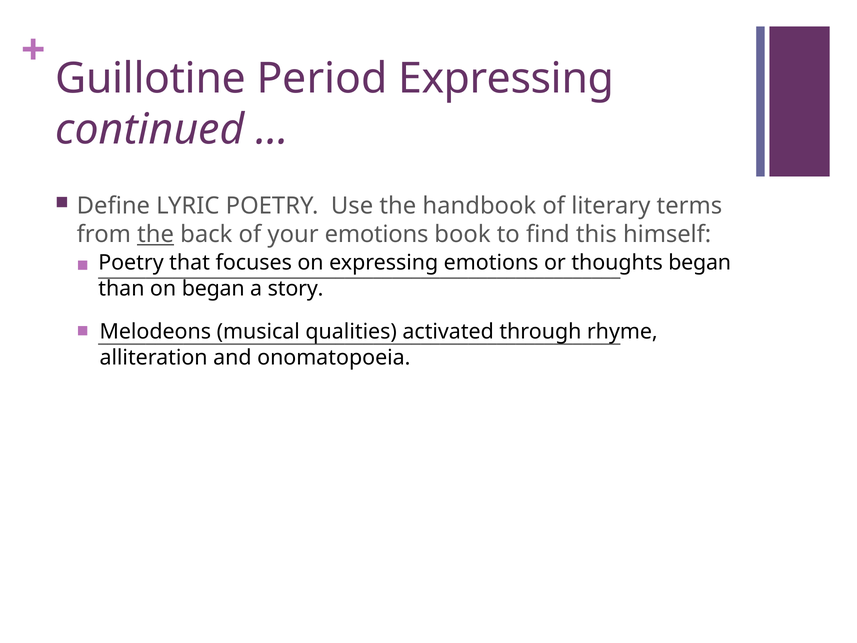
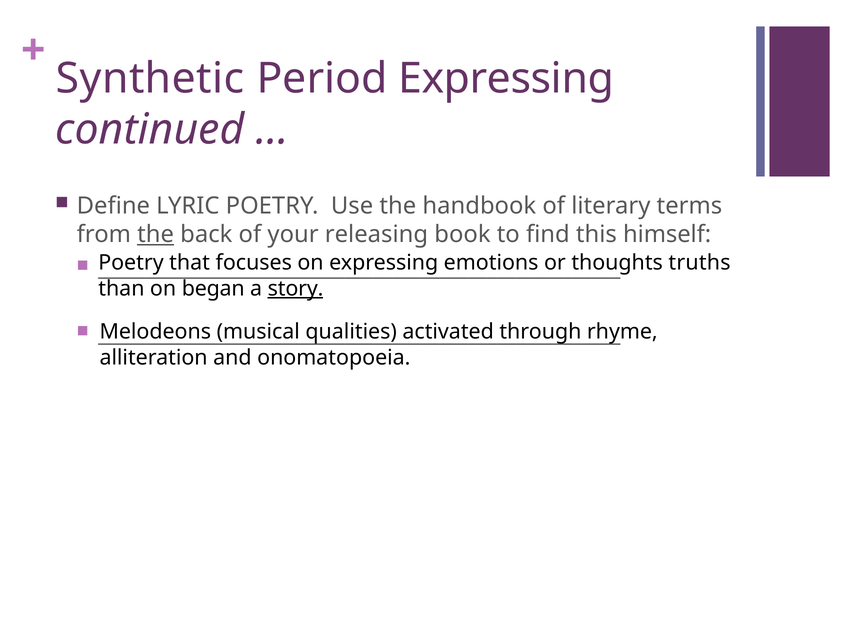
Guillotine: Guillotine -> Synthetic
your emotions: emotions -> releasing
began at (700, 263): began -> truths
story underline: none -> present
